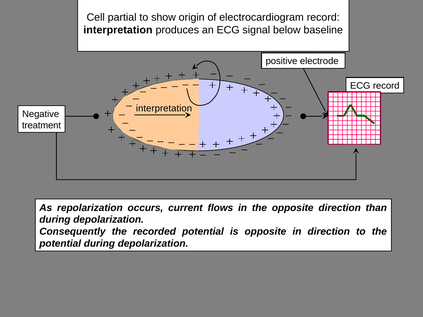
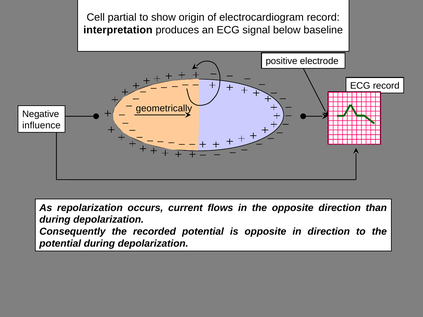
interpretation at (164, 108): interpretation -> geometrically
treatment: treatment -> influence
